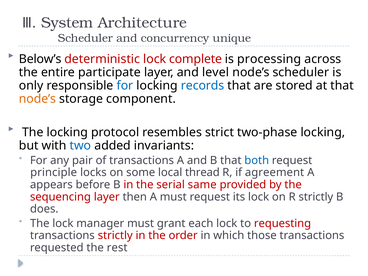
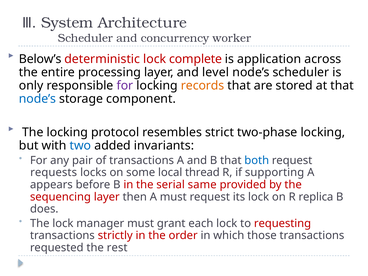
unique: unique -> worker
processing: processing -> application
participate: participate -> processing
for at (125, 86) colour: blue -> purple
records colour: blue -> orange
node’s at (38, 99) colour: orange -> blue
principle: principle -> requests
agreement: agreement -> supporting
R strictly: strictly -> replica
